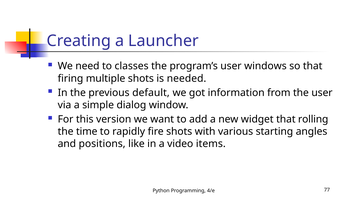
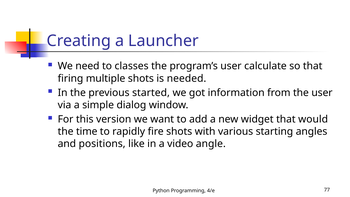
windows: windows -> calculate
default: default -> started
rolling: rolling -> would
items: items -> angle
